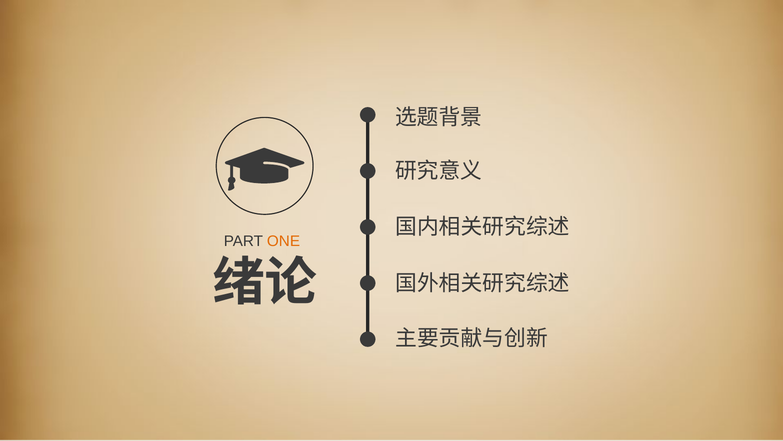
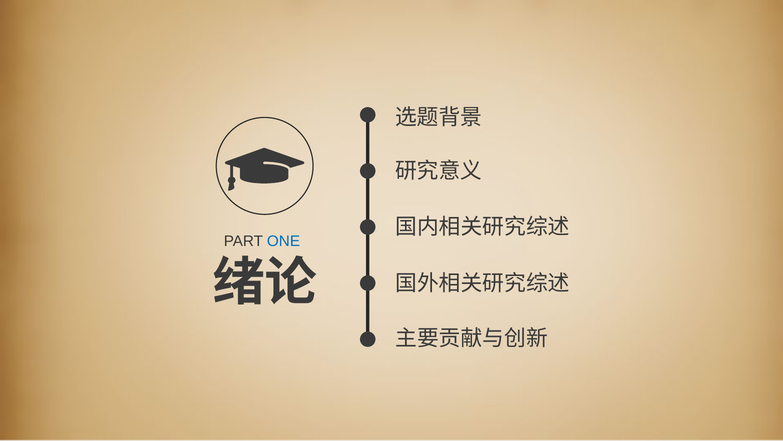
ONE colour: orange -> blue
